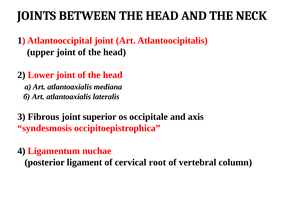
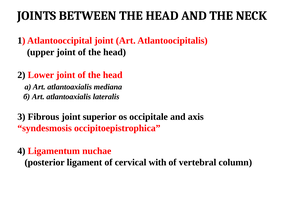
root: root -> with
